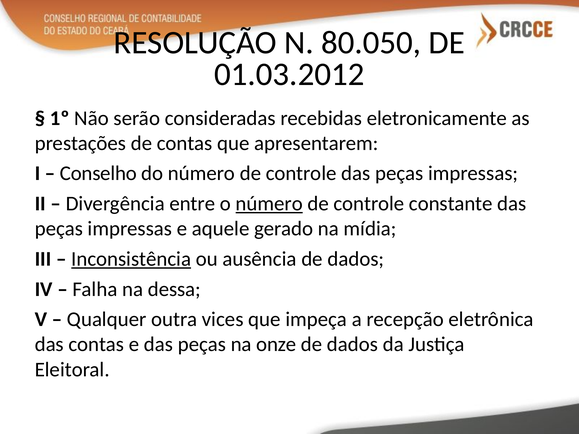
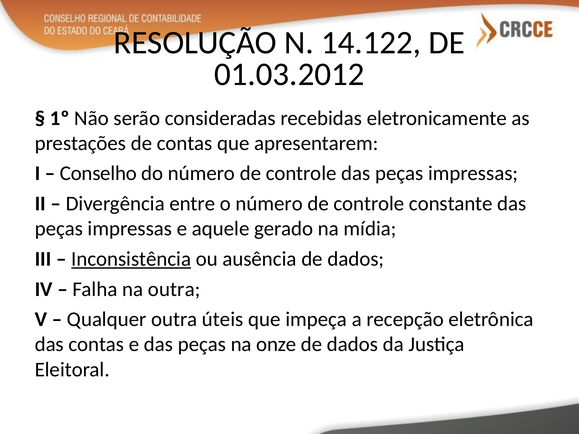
80.050: 80.050 -> 14.122
número at (269, 204) underline: present -> none
na dessa: dessa -> outra
vices: vices -> úteis
